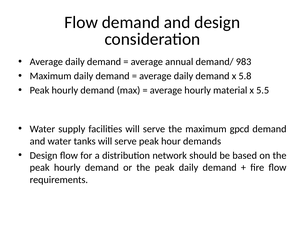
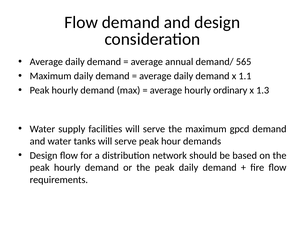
983: 983 -> 565
5.8: 5.8 -> 1.1
material: material -> ordinary
5.5: 5.5 -> 1.3
